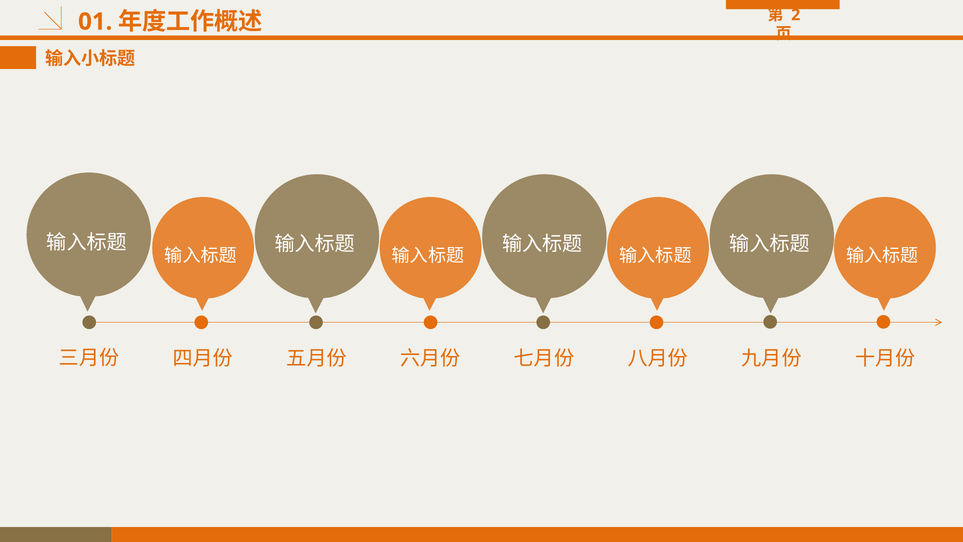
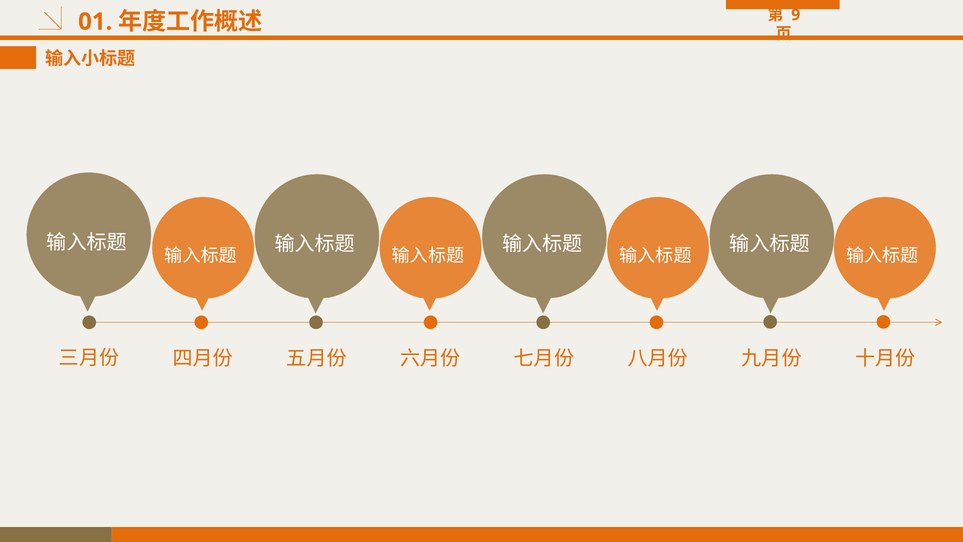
2: 2 -> 9
